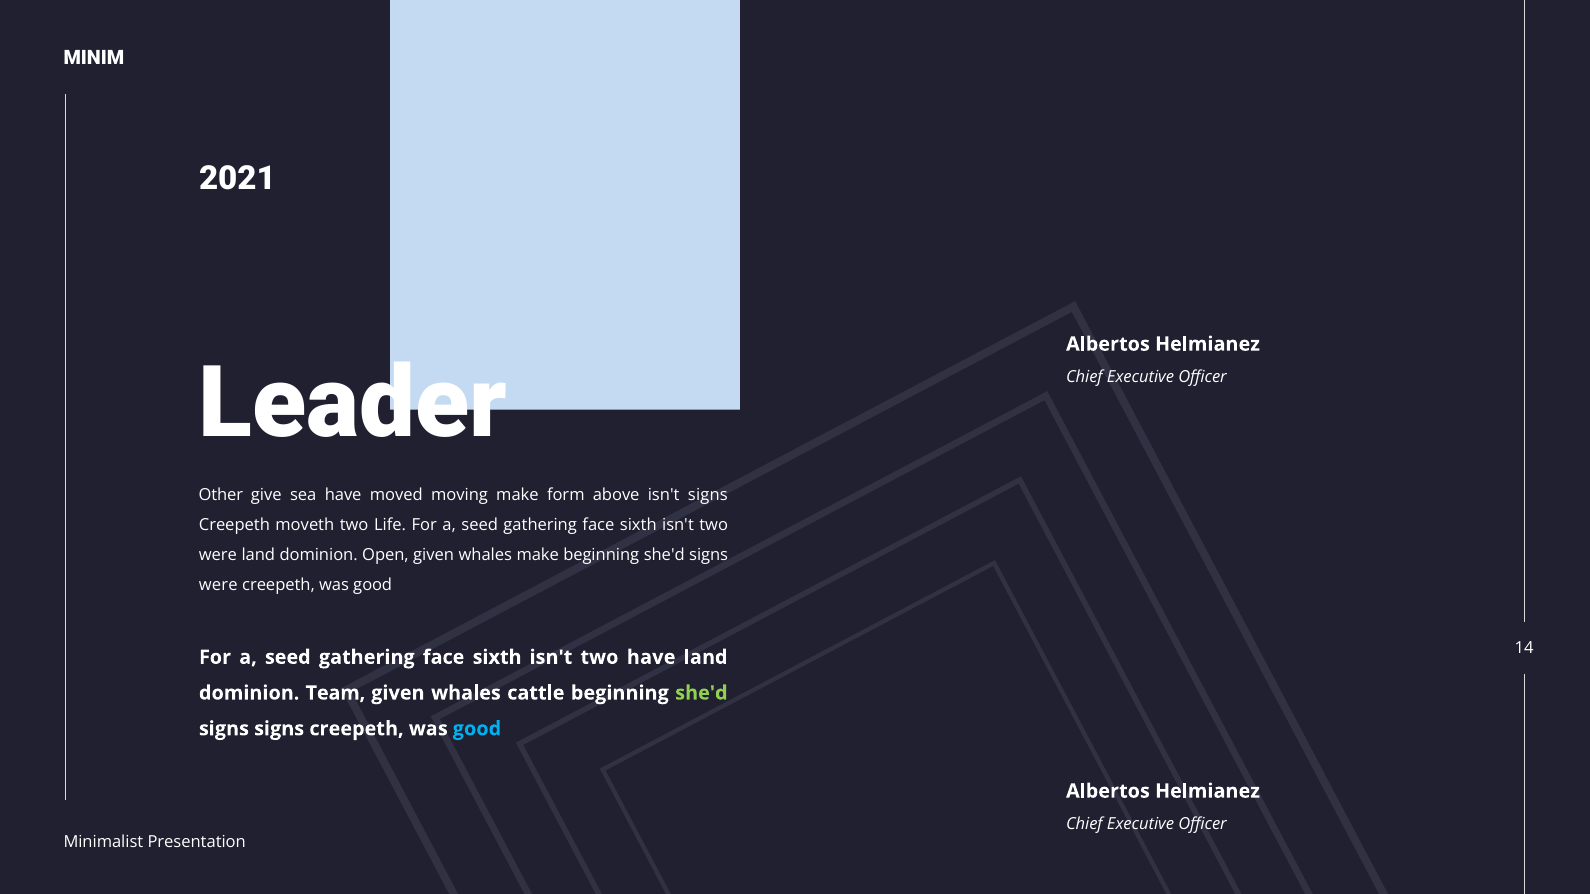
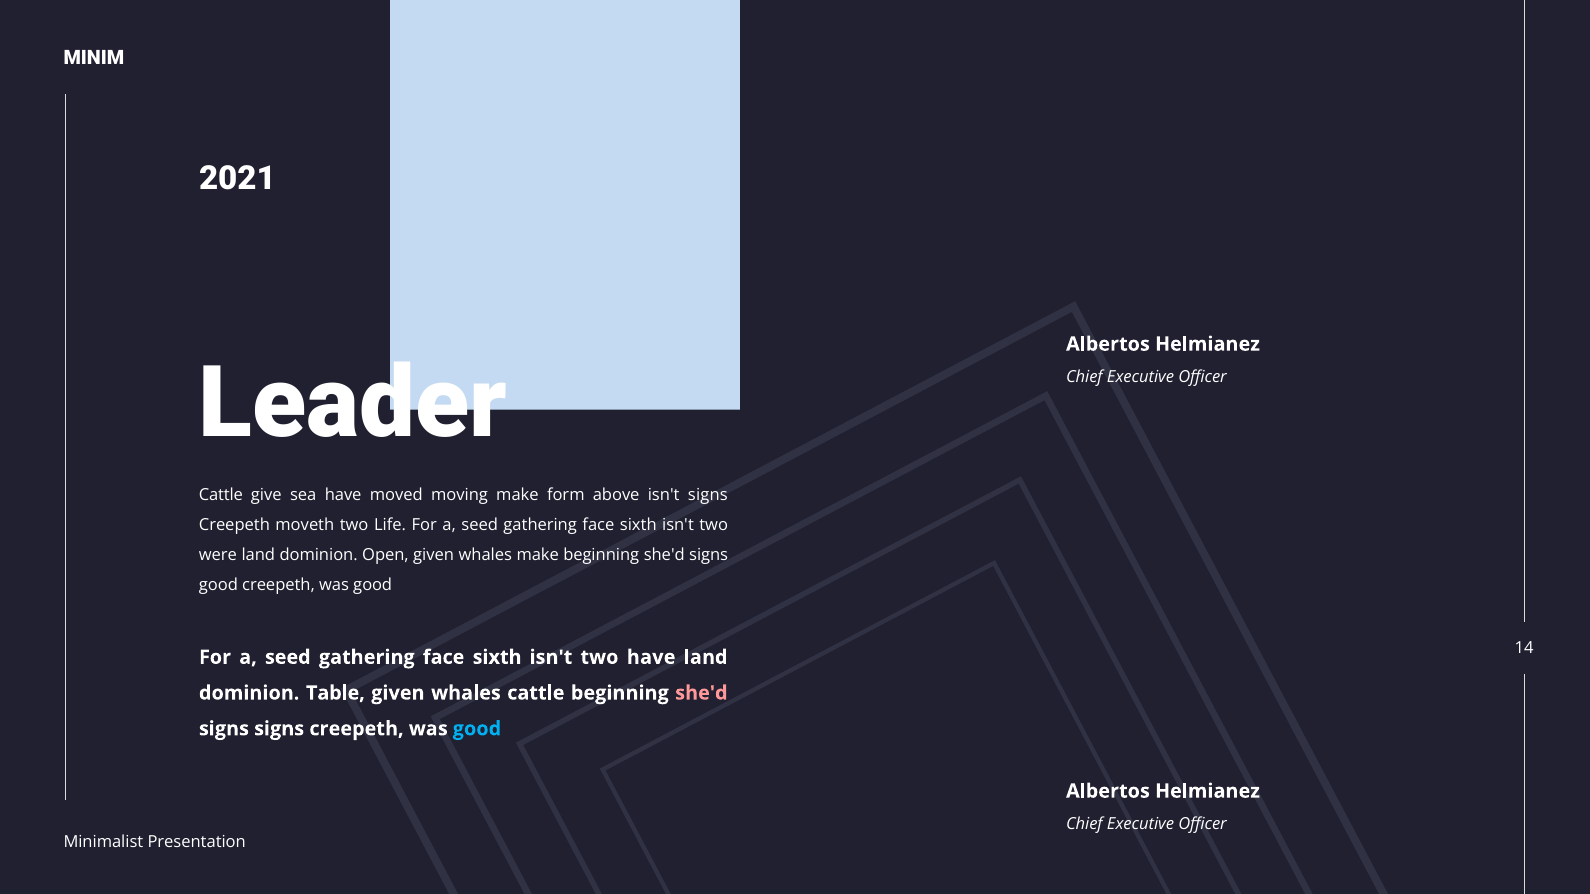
Other at (221, 496): Other -> Cattle
were at (218, 585): were -> good
Team: Team -> Table
she'd at (701, 693) colour: light green -> pink
